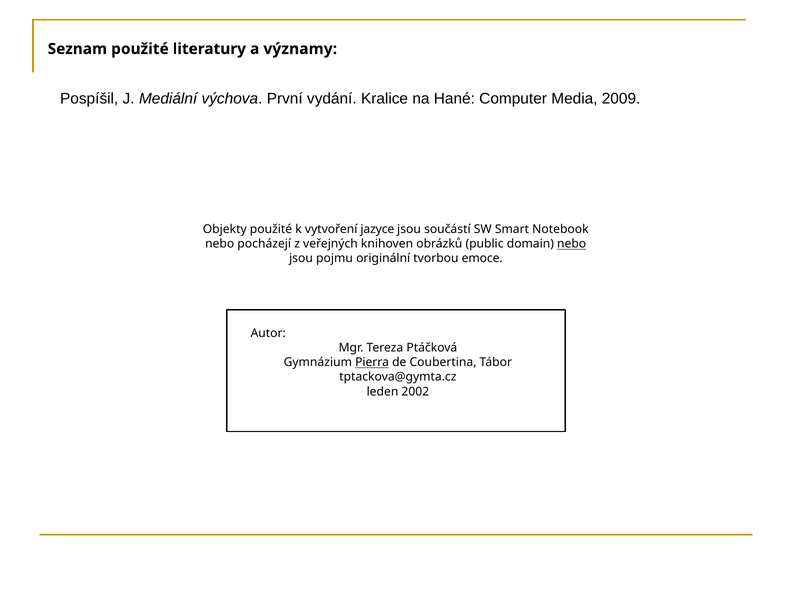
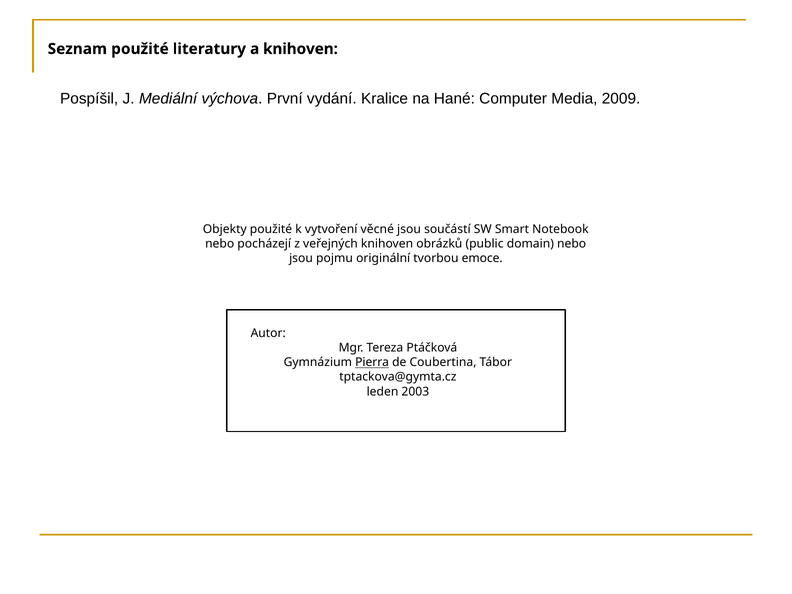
a významy: významy -> knihoven
jazyce: jazyce -> věcné
nebo at (572, 244) underline: present -> none
2002: 2002 -> 2003
